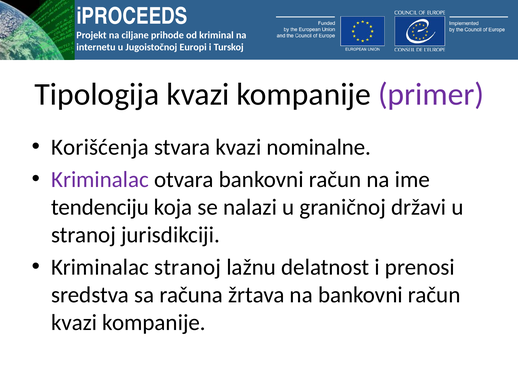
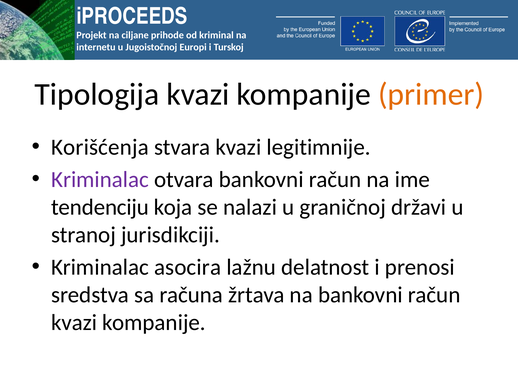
primer colour: purple -> orange
nominalne: nominalne -> legitimnije
Kriminalac stranoj: stranoj -> asocira
